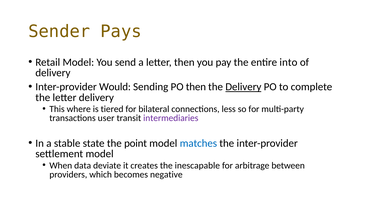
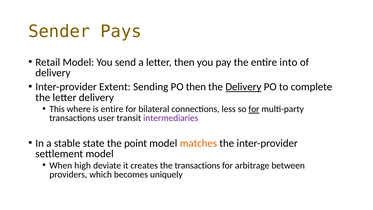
Would: Would -> Extent
is tiered: tiered -> entire
for at (254, 109) underline: none -> present
matches colour: blue -> orange
data: data -> high
the inescapable: inescapable -> transactions
negative: negative -> uniquely
